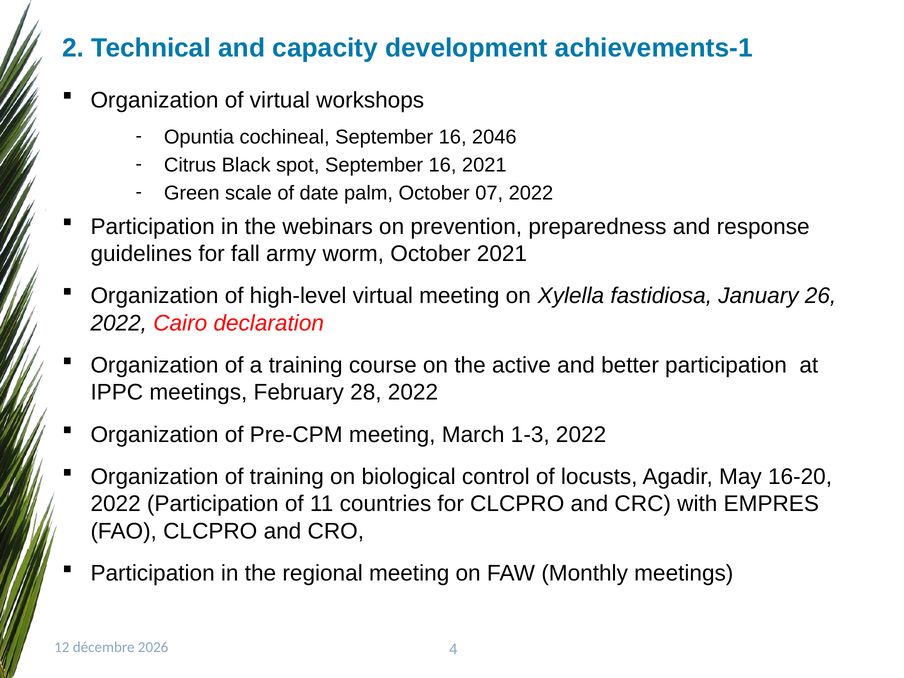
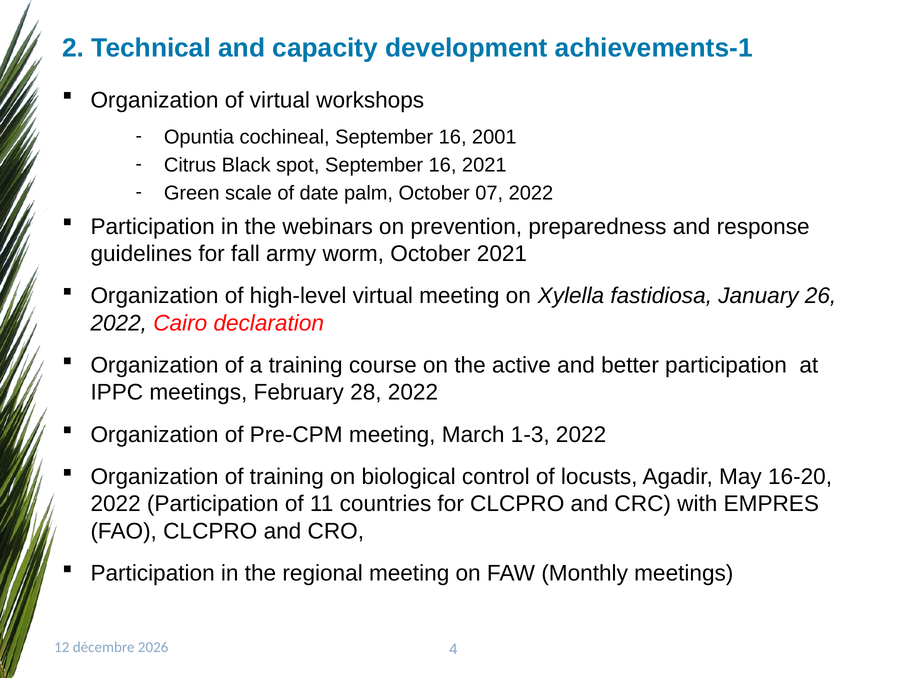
2046: 2046 -> 2001
